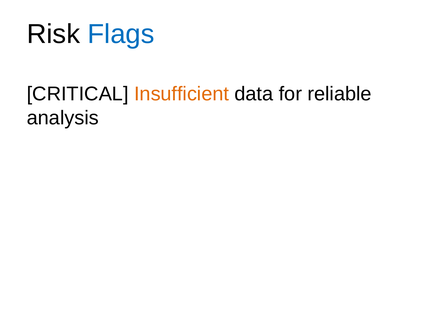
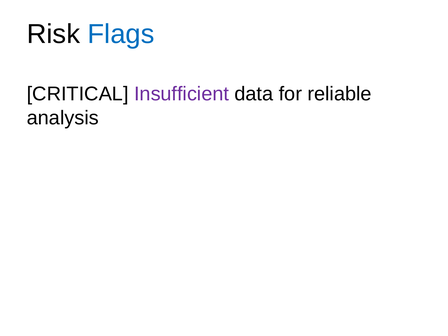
Insufficient colour: orange -> purple
